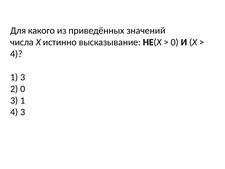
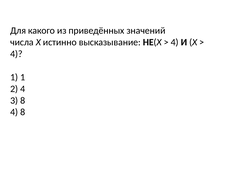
0 at (175, 42): 0 -> 4
1 3: 3 -> 1
2 0: 0 -> 4
3 1: 1 -> 8
4 3: 3 -> 8
